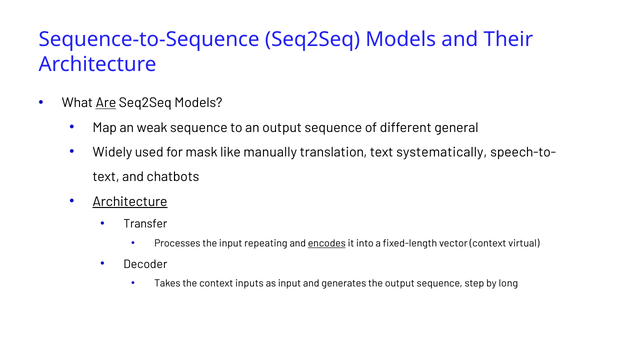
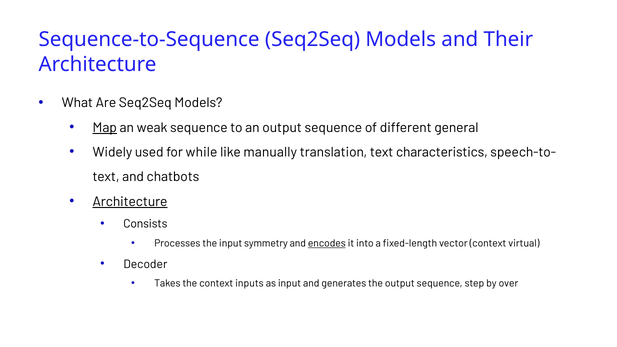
Are underline: present -> none
Map underline: none -> present
mask: mask -> while
systematically: systematically -> characteristics
Transfer: Transfer -> Consists
repeating: repeating -> symmetry
long: long -> over
